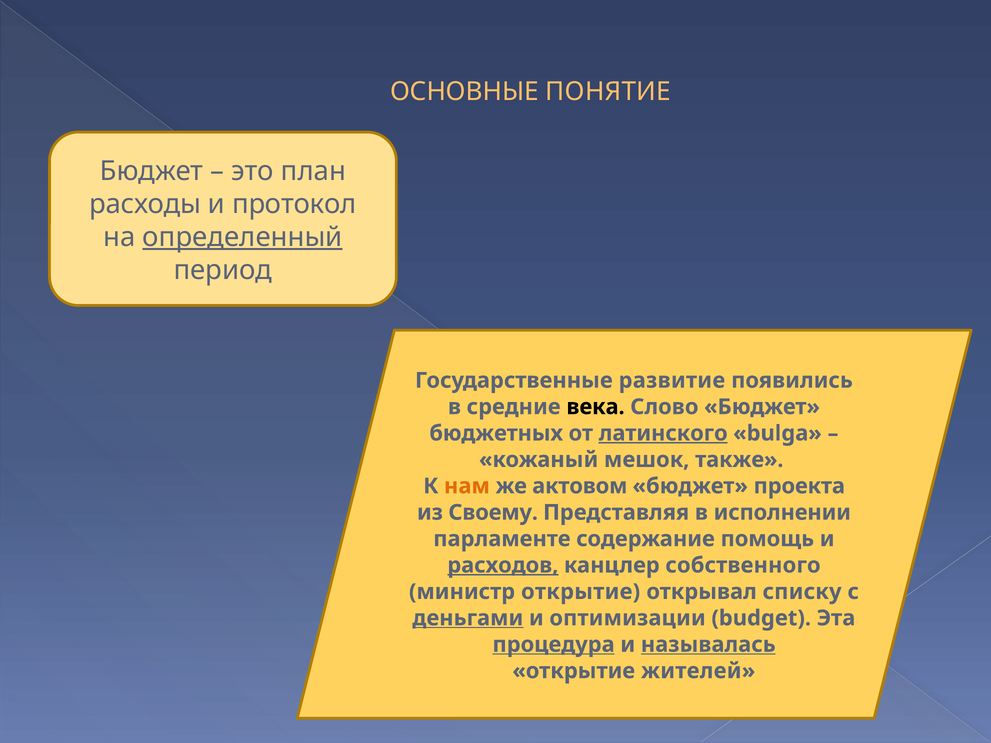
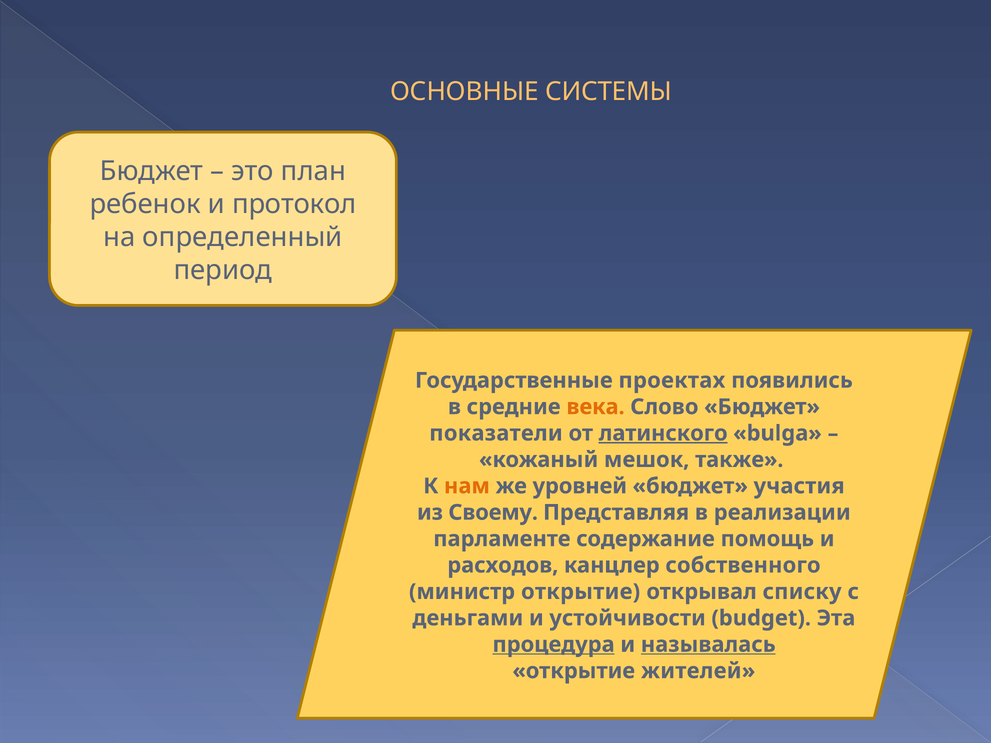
ПОНЯТИЕ: ПОНЯТИЕ -> СИСТЕМЫ
расходы: расходы -> ребенок
определенный underline: present -> none
развитие: развитие -> проектах
века colour: black -> orange
бюджетных: бюджетных -> показатели
актовом: актовом -> уровней
проекта: проекта -> участия
исполнении: исполнении -> реализации
расходов underline: present -> none
деньгами underline: present -> none
оптимизации: оптимизации -> устойчивости
